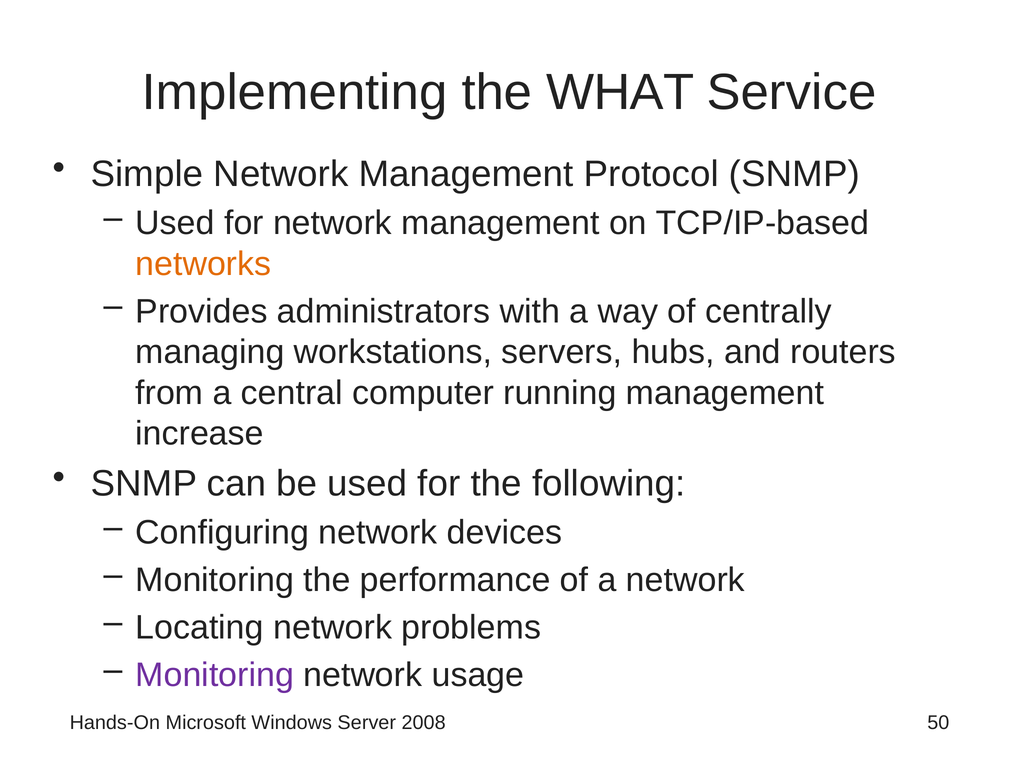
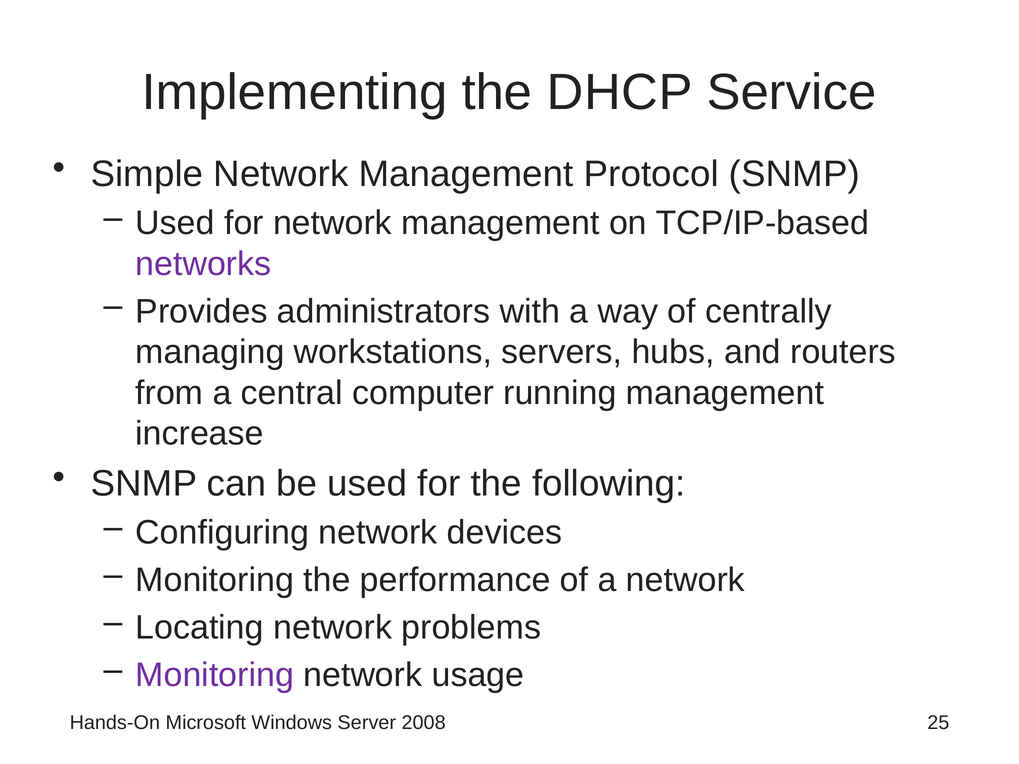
WHAT: WHAT -> DHCP
networks colour: orange -> purple
50: 50 -> 25
